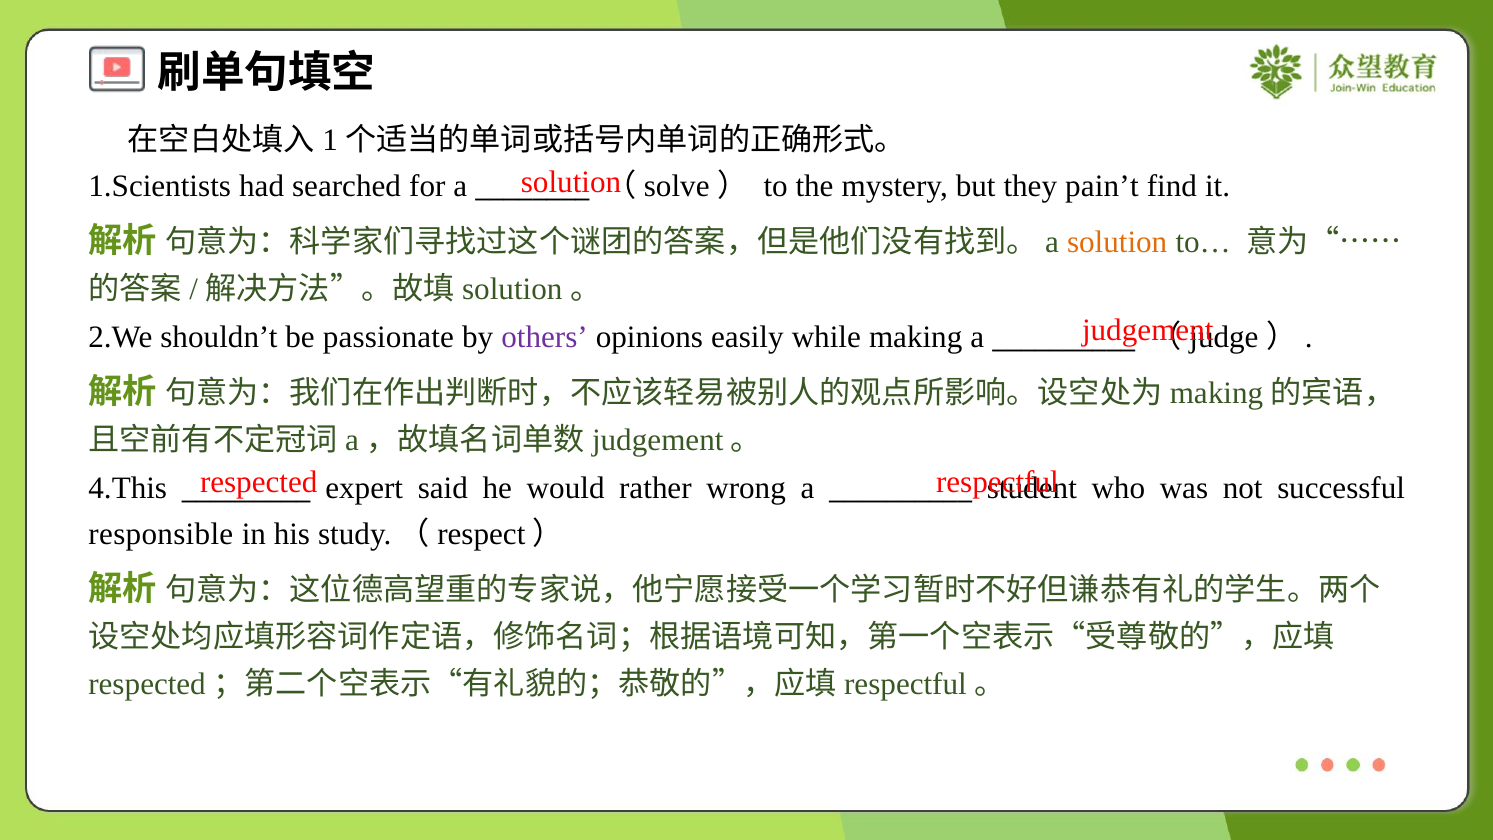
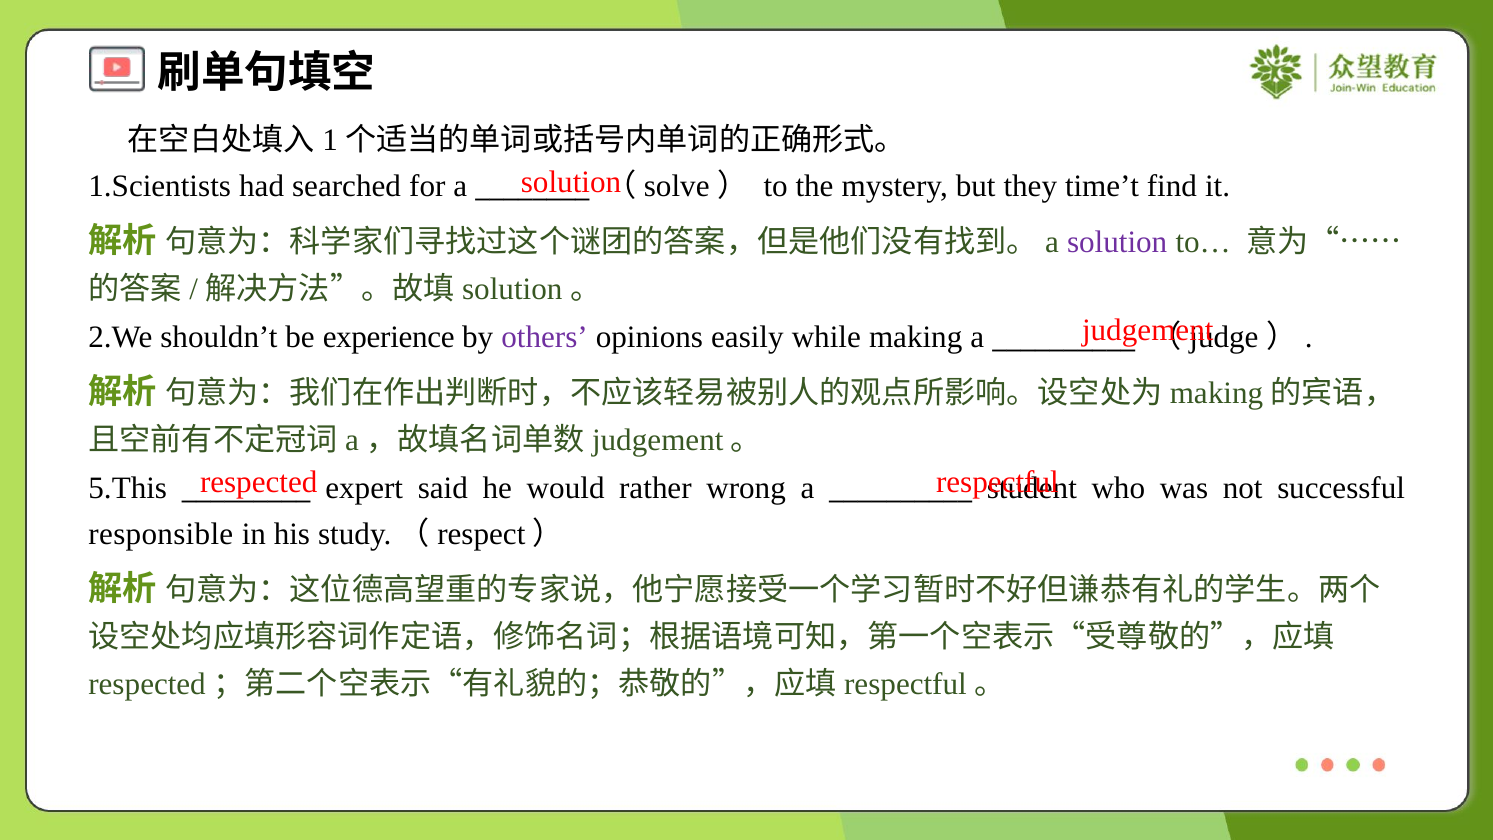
pain’t: pain’t -> time’t
solution at (1117, 242) colour: orange -> purple
passionate: passionate -> experience
4.This: 4.This -> 5.This
